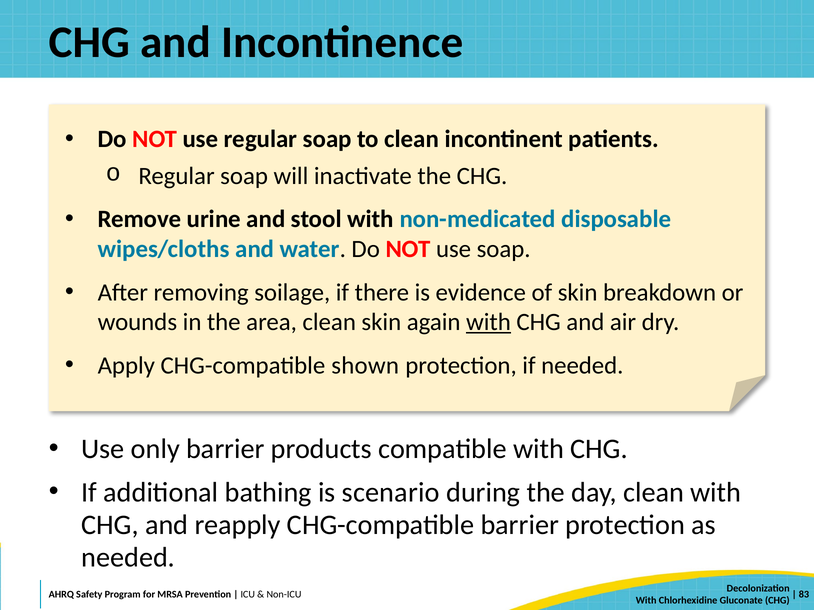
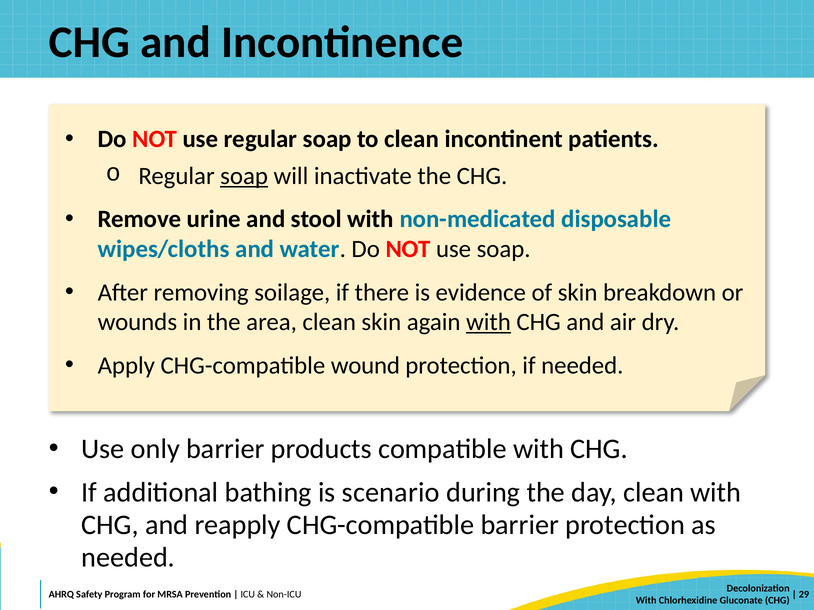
soap at (244, 176) underline: none -> present
shown: shown -> wound
83: 83 -> 29
